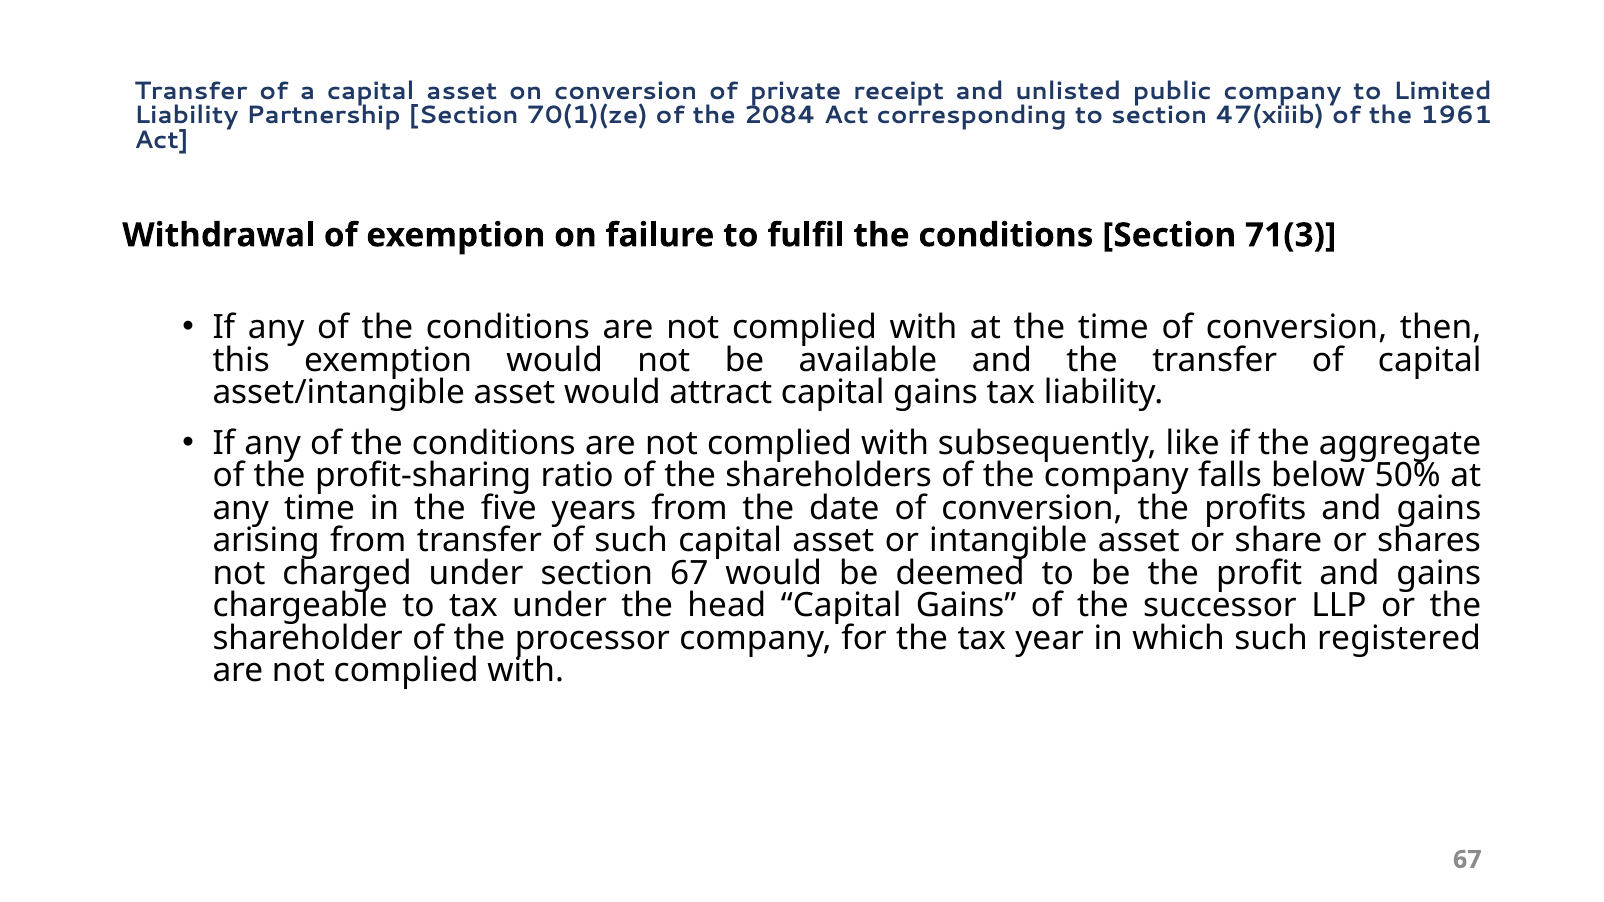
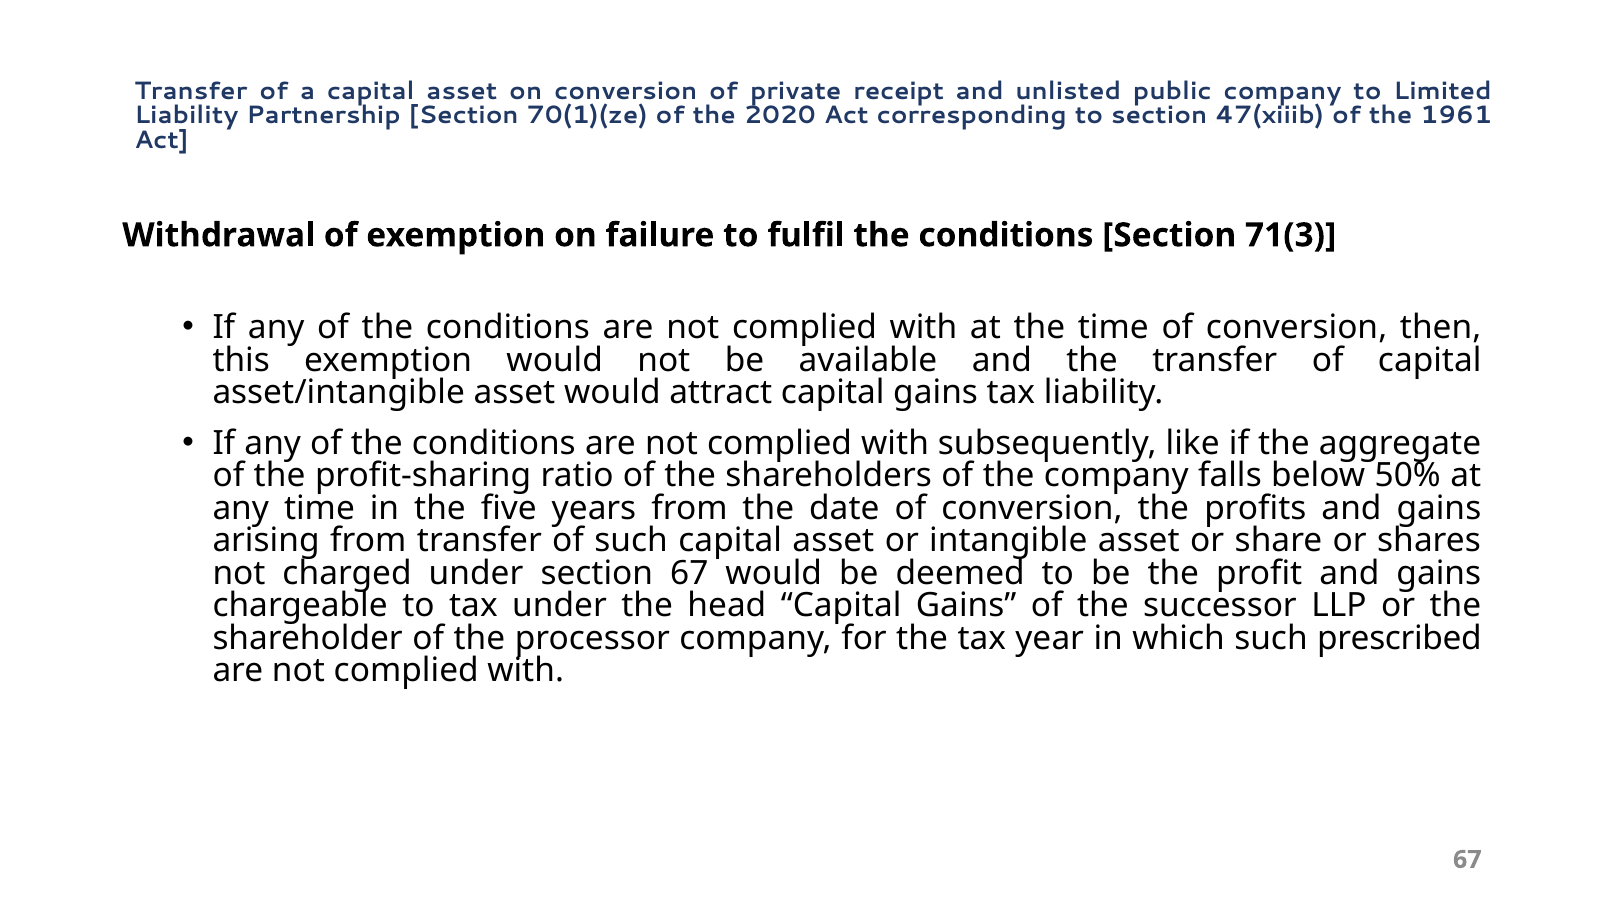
2084: 2084 -> 2020
registered: registered -> prescribed
